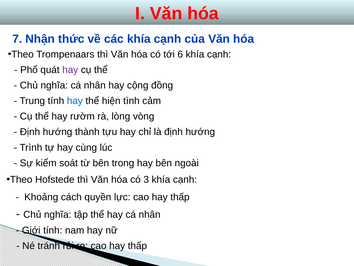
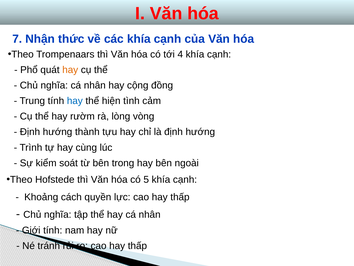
6: 6 -> 4
hay at (70, 70) colour: purple -> orange
3: 3 -> 5
